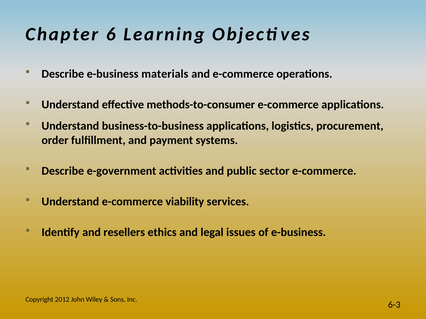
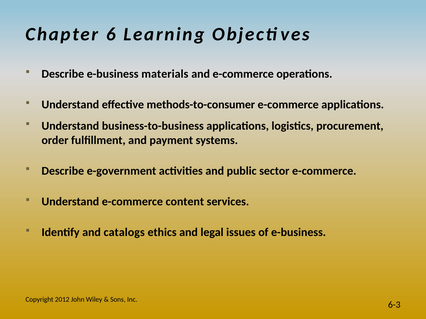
viability: viability -> content
resellers: resellers -> catalogs
